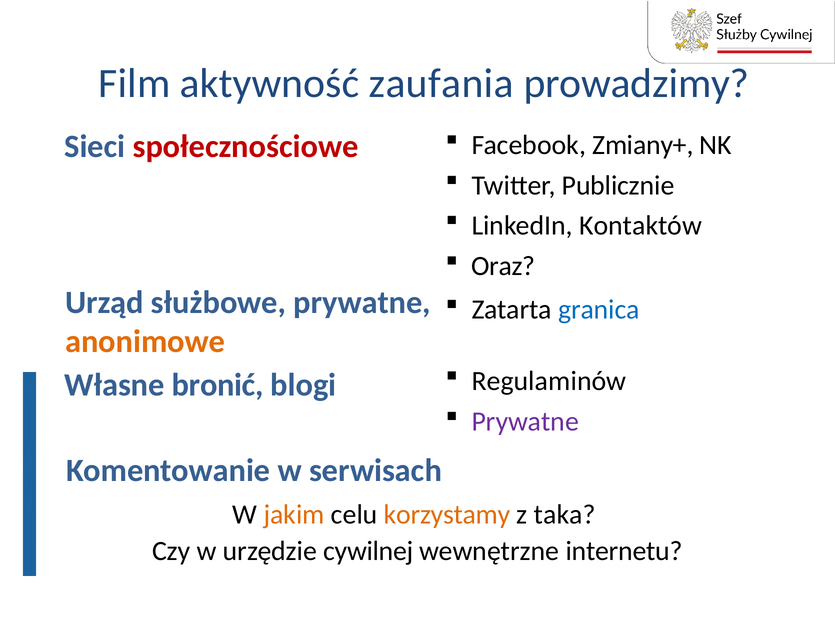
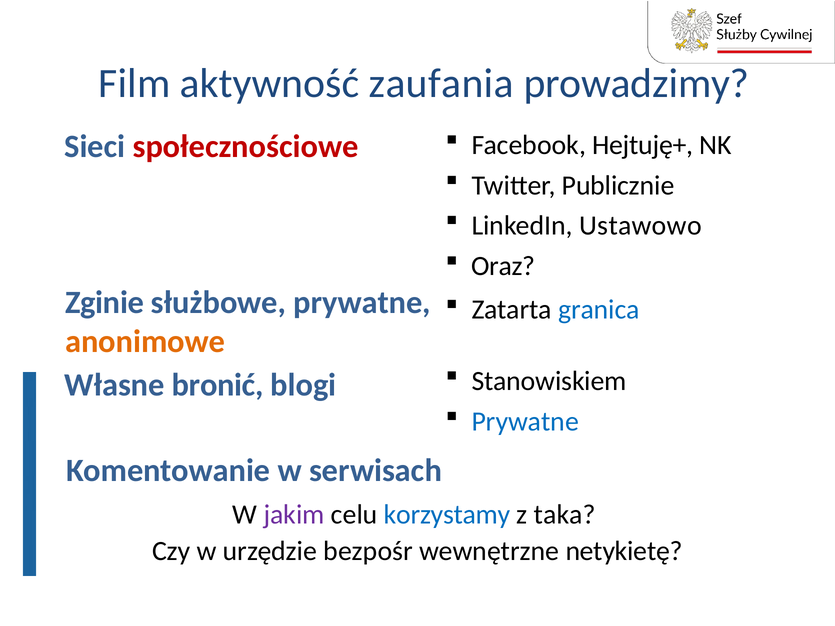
Zmiany+: Zmiany+ -> Hejtuję+
Kontaktów: Kontaktów -> Ustawowo
Urząd: Urząd -> Zginie
Regulaminów: Regulaminów -> Stanowiskiem
Prywatne at (525, 422) colour: purple -> blue
jakim colour: orange -> purple
korzystamy colour: orange -> blue
cywilnej: cywilnej -> bezpośr
internetu: internetu -> netykietę
